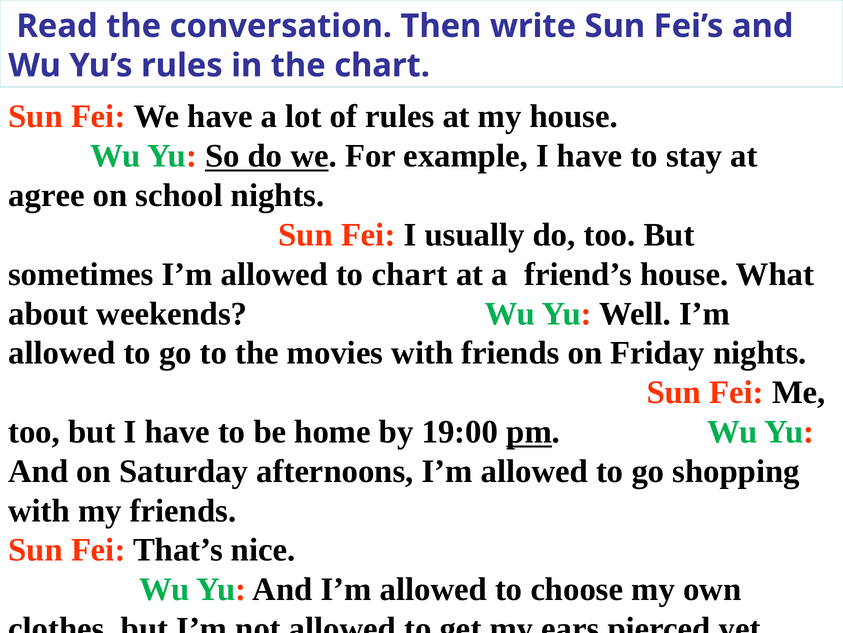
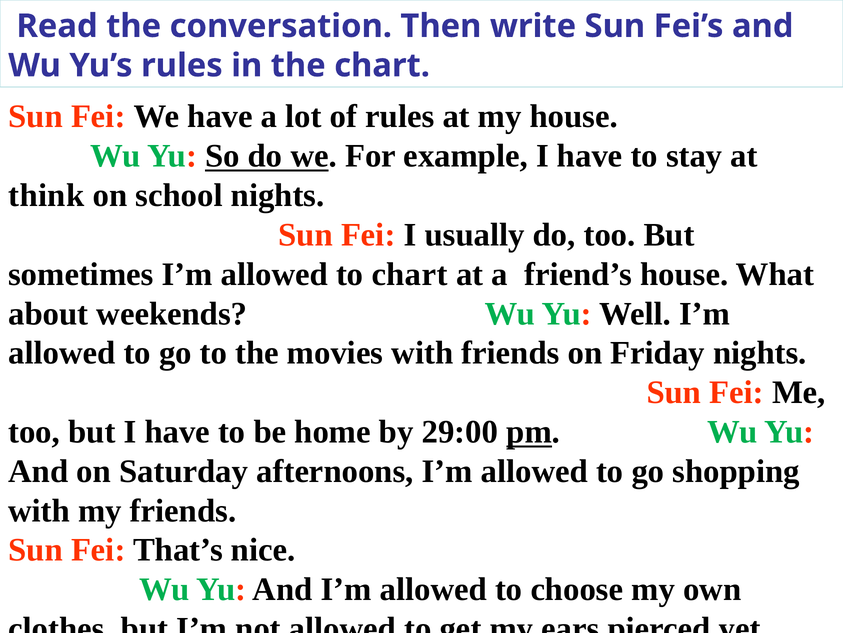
agree: agree -> think
19:00: 19:00 -> 29:00
